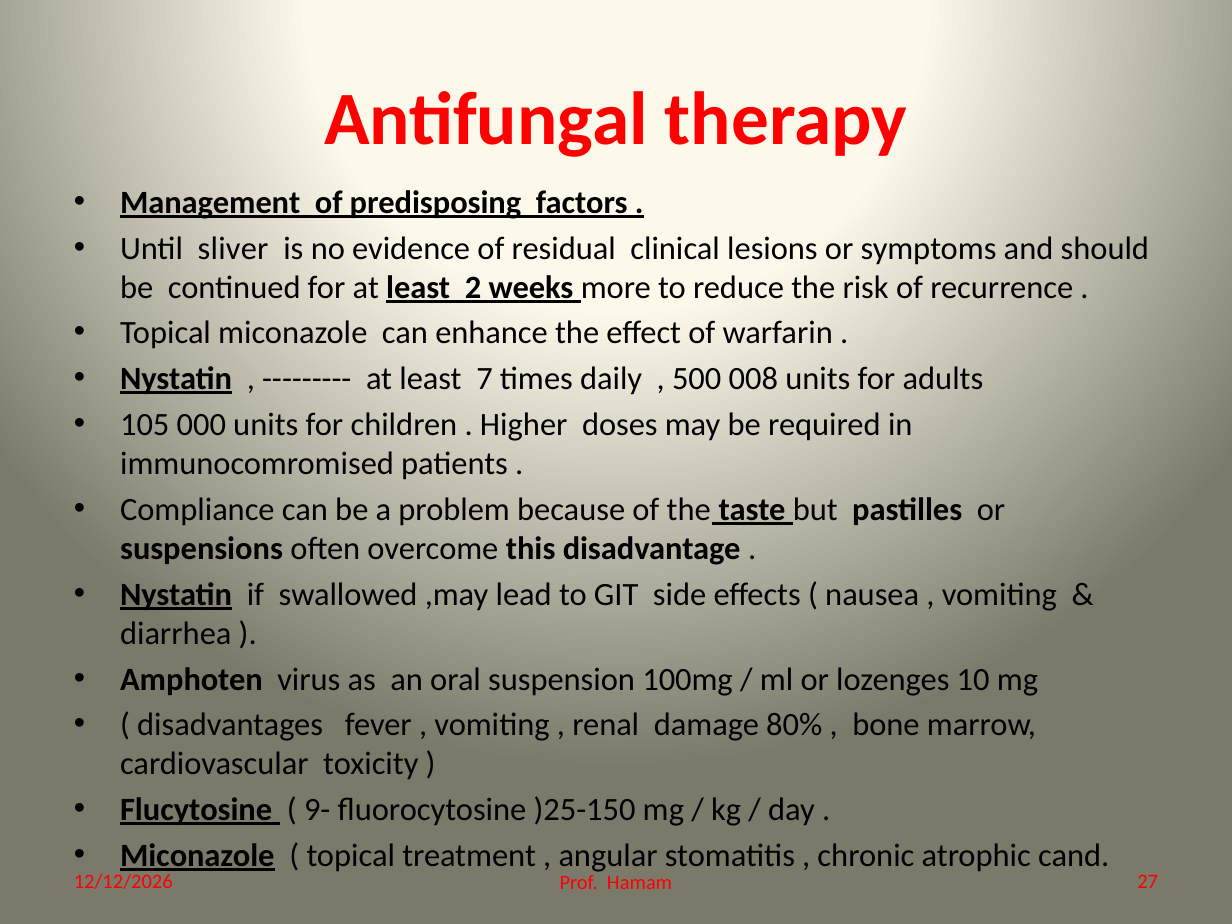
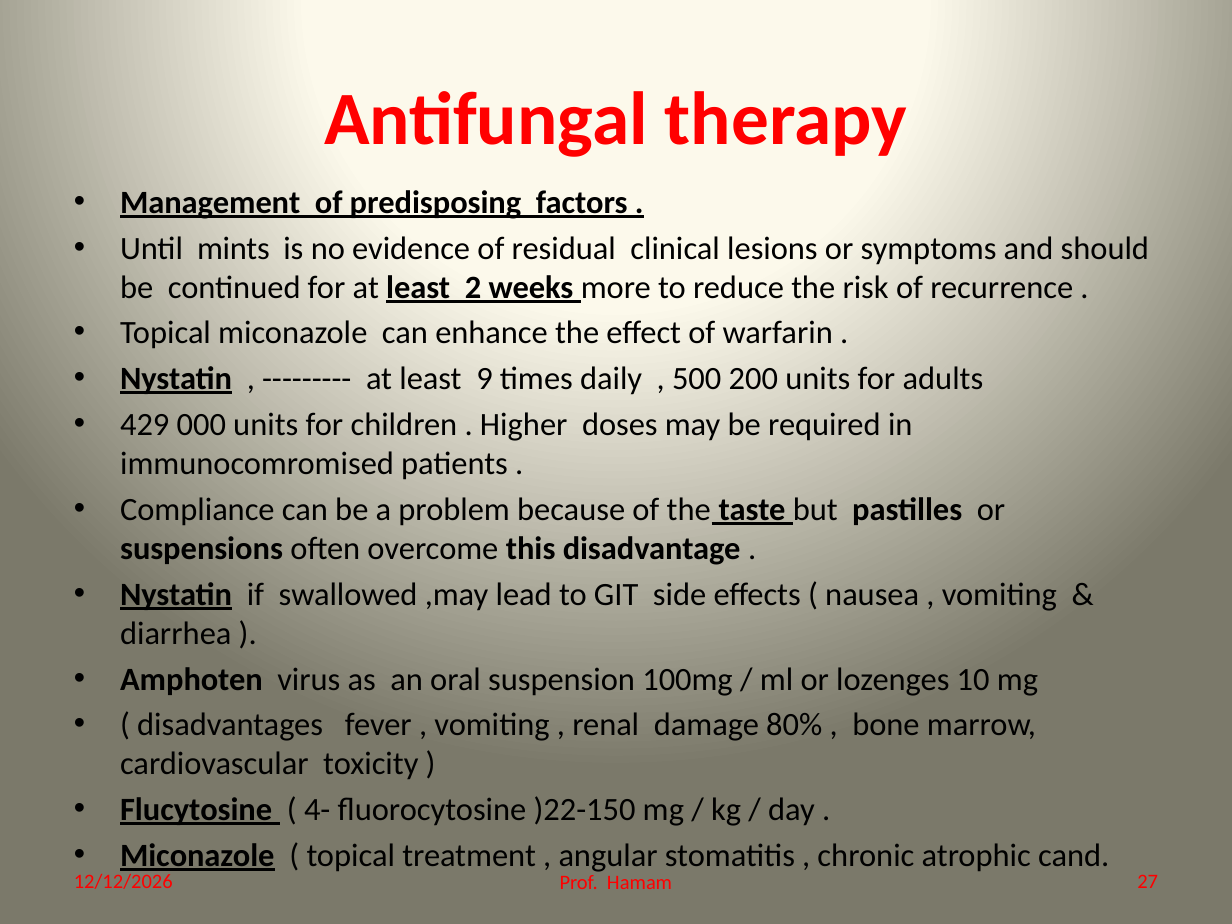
sliver: sliver -> mints
7: 7 -> 9
008: 008 -> 200
105: 105 -> 429
9-: 9- -> 4-
)25-150: )25-150 -> )22-150
